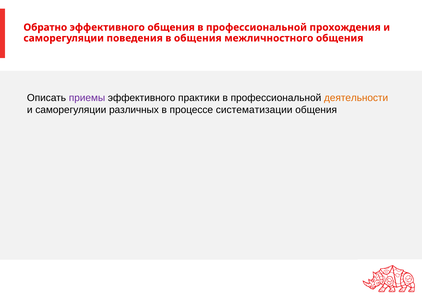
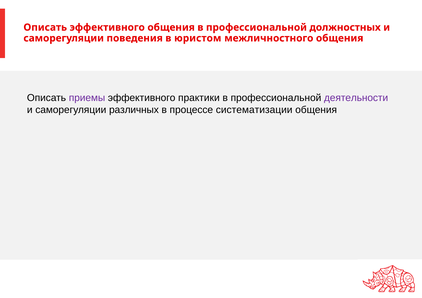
Обратно at (45, 27): Обратно -> Описать
прохождения: прохождения -> должностных
в общения: общения -> юристом
деятельности colour: orange -> purple
